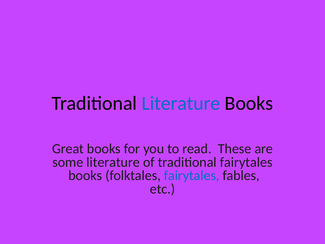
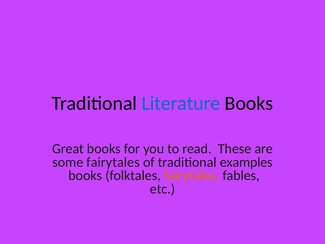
some literature: literature -> fairytales
traditional fairytales: fairytales -> examples
fairytales at (192, 175) colour: blue -> orange
